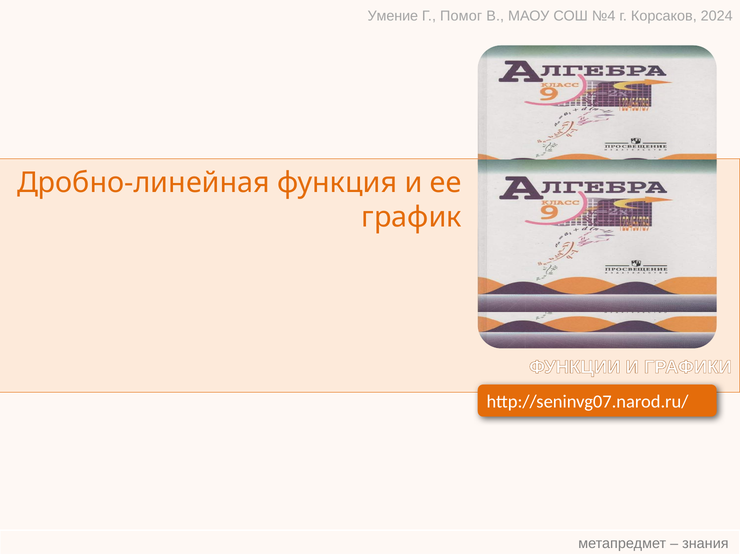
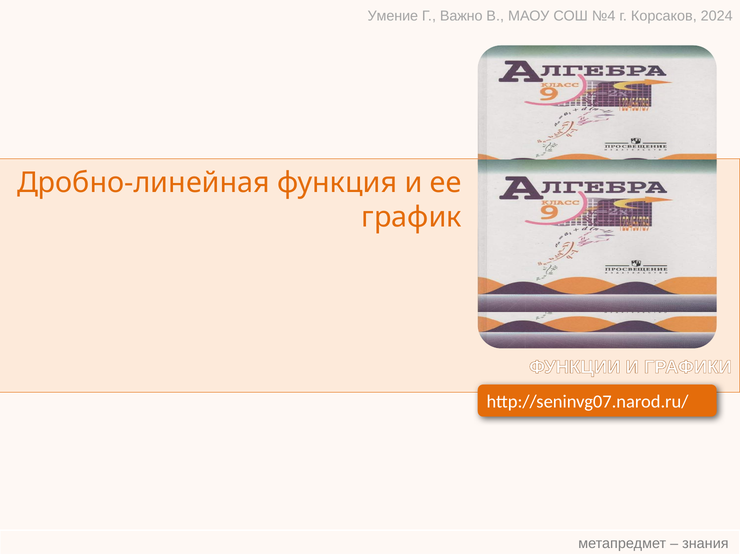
Помог: Помог -> Важно
